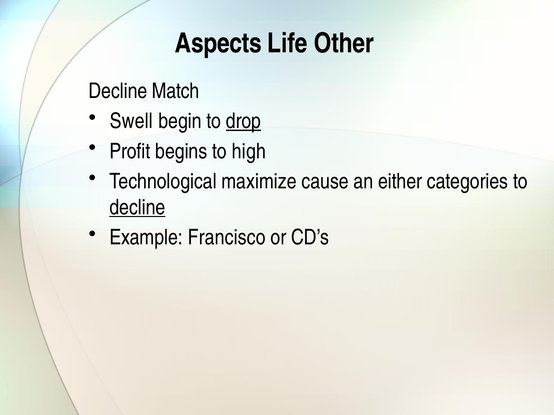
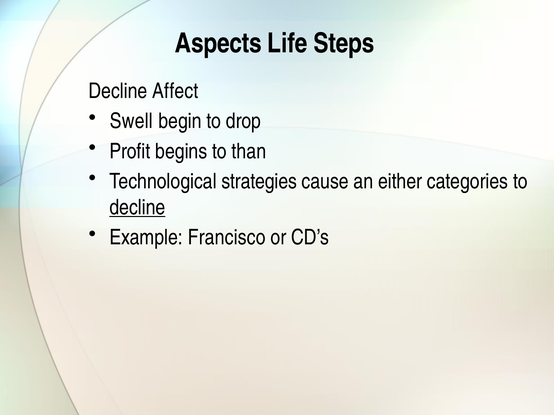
Other: Other -> Steps
Match: Match -> Affect
drop underline: present -> none
high: high -> than
maximize: maximize -> strategies
